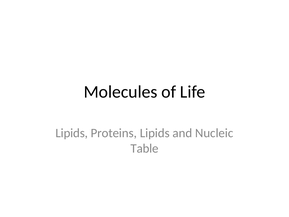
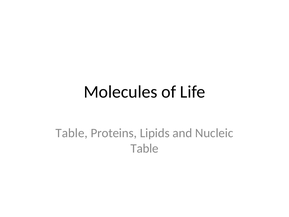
Lipids at (72, 133): Lipids -> Table
